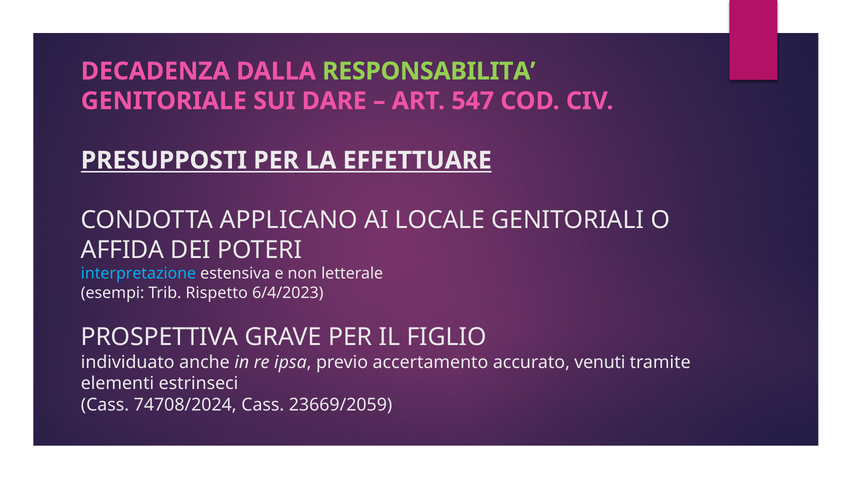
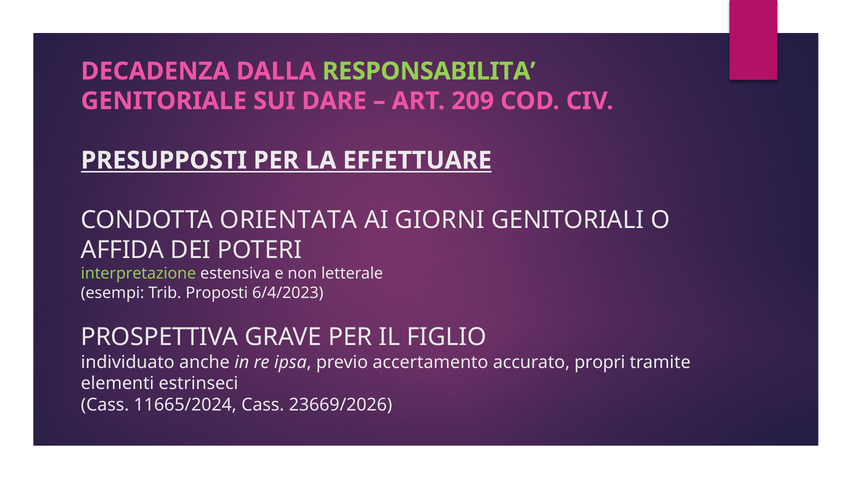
547: 547 -> 209
APPLICANO: APPLICANO -> ORIENTATA
LOCALE: LOCALE -> GIORNI
interpretazione colour: light blue -> light green
Rispetto: Rispetto -> Proposti
venuti: venuti -> propri
74708/2024: 74708/2024 -> 11665/2024
23669/2059: 23669/2059 -> 23669/2026
